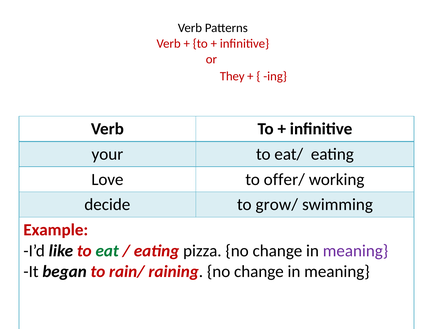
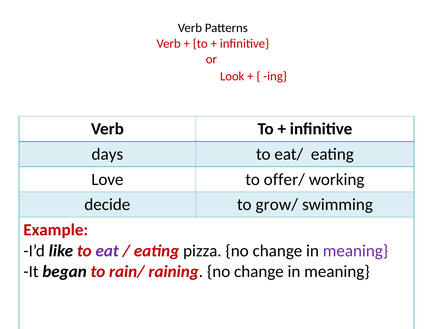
They: They -> Look
your: your -> days
eat colour: green -> purple
